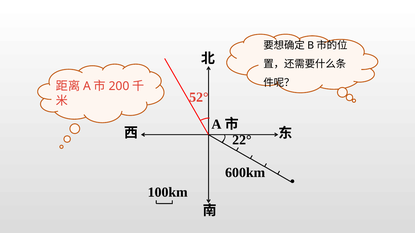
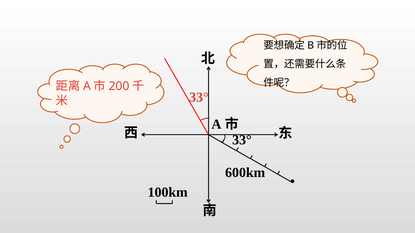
52° at (199, 98): 52° -> 33°
22° at (242, 140): 22° -> 33°
